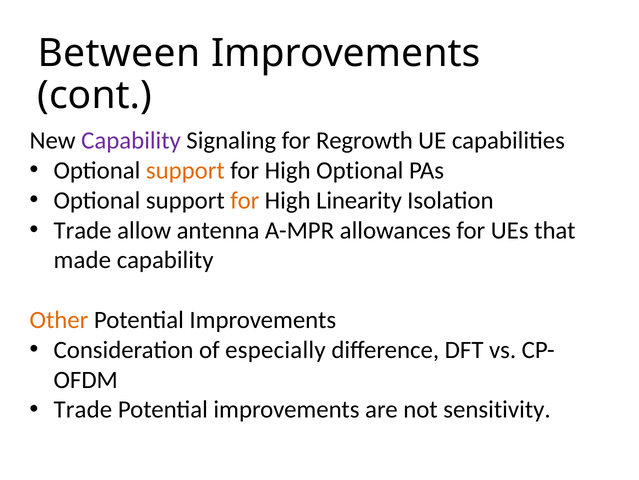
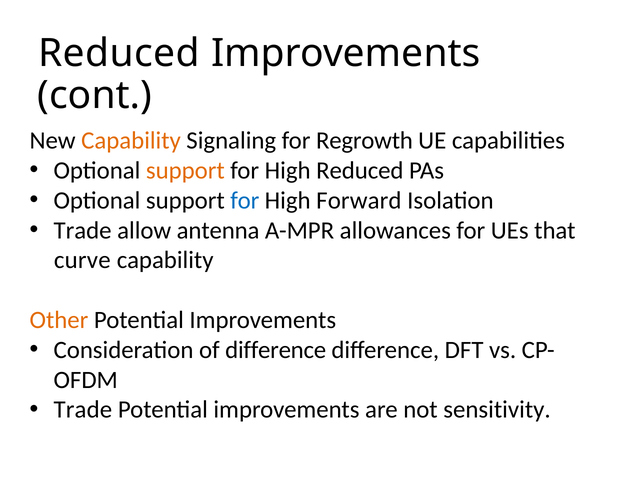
Between at (119, 53): Between -> Reduced
Capability at (131, 141) colour: purple -> orange
High Optional: Optional -> Reduced
for at (245, 200) colour: orange -> blue
Linearity: Linearity -> Forward
made: made -> curve
of especially: especially -> difference
